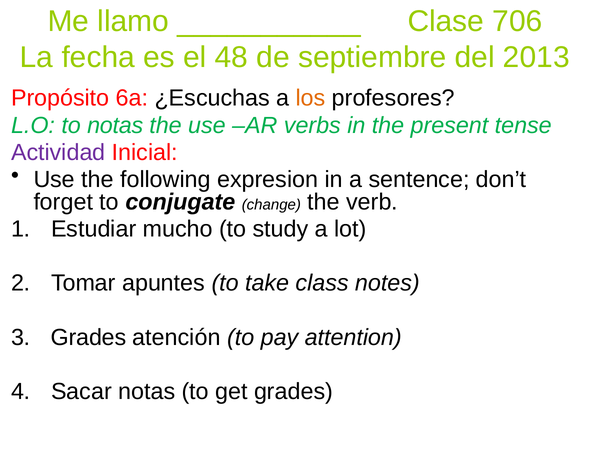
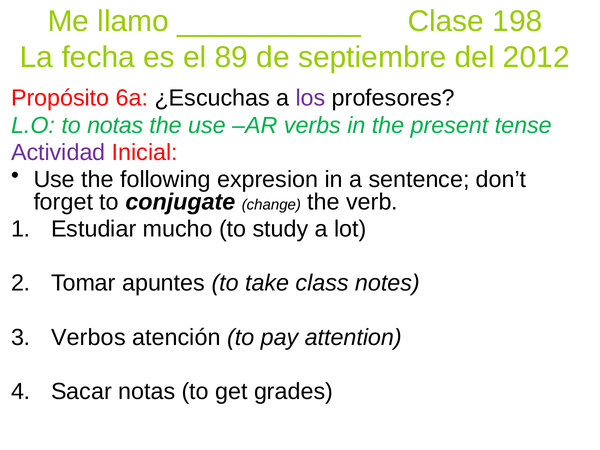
706: 706 -> 198
48: 48 -> 89
2013: 2013 -> 2012
los colour: orange -> purple
Grades at (89, 337): Grades -> Verbos
